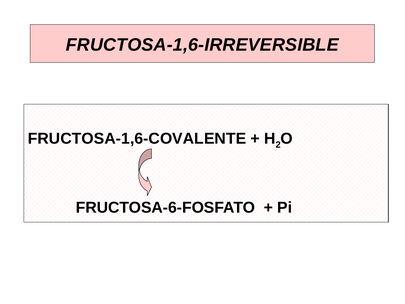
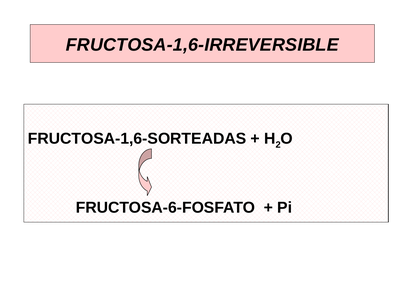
FRUCTOSA-1,6-COVALENTE: FRUCTOSA-1,6-COVALENTE -> FRUCTOSA-1,6-SORTEADAS
